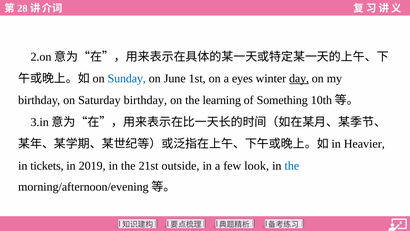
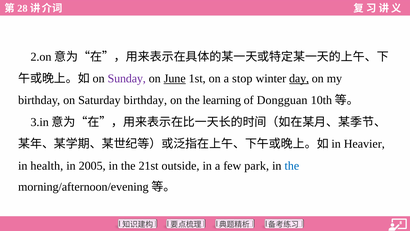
Sunday colour: blue -> purple
June underline: none -> present
eyes: eyes -> stop
Something: Something -> Dongguan
tickets: tickets -> health
2019: 2019 -> 2005
look: look -> park
